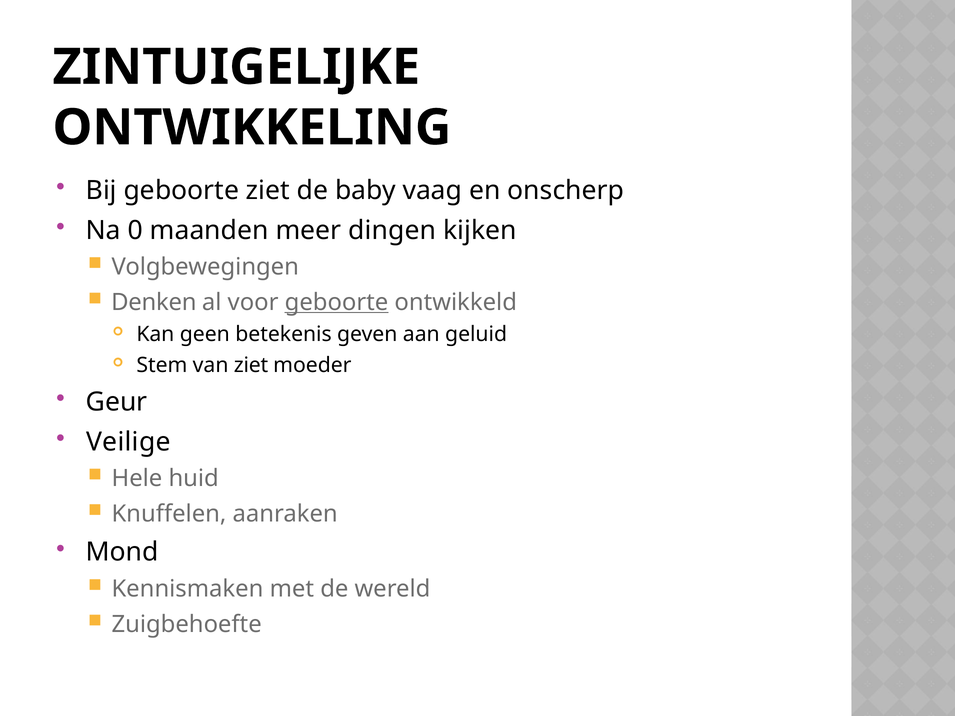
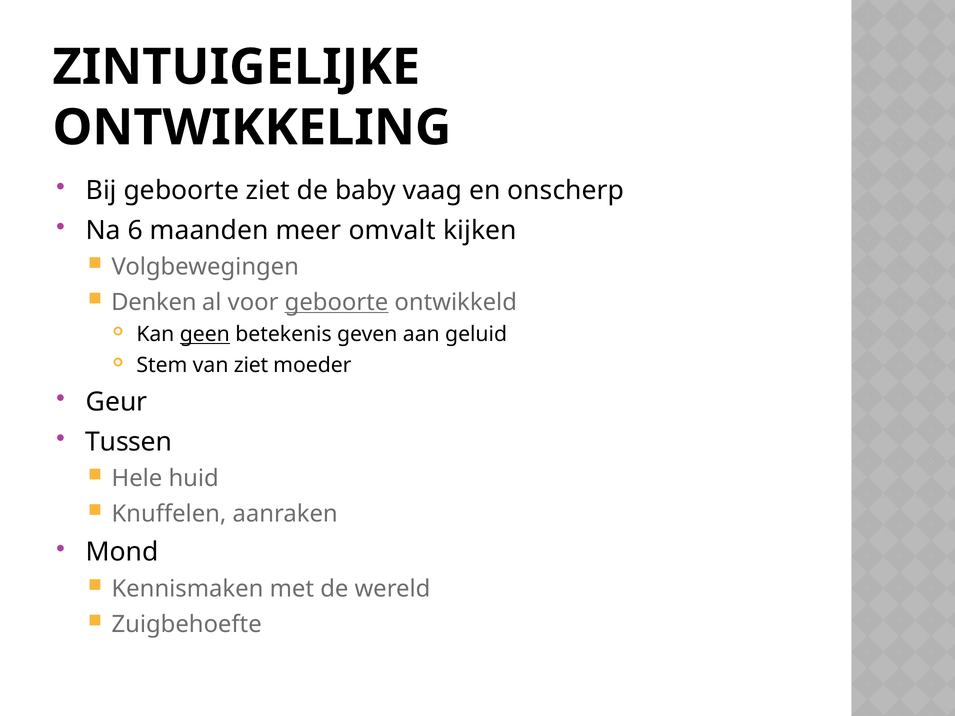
0: 0 -> 6
dingen: dingen -> omvalt
geen underline: none -> present
Veilige: Veilige -> Tussen
